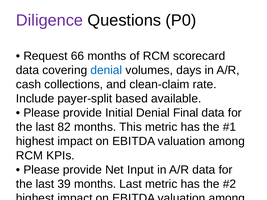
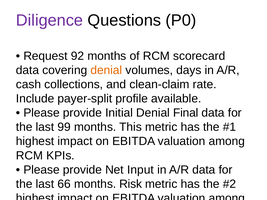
66: 66 -> 92
denial at (106, 70) colour: blue -> orange
based: based -> profile
82: 82 -> 99
39: 39 -> 66
months Last: Last -> Risk
